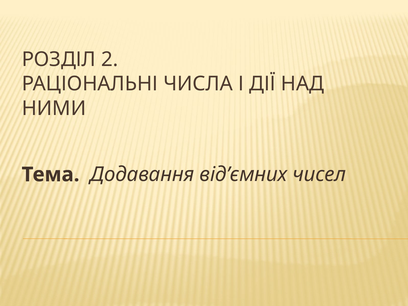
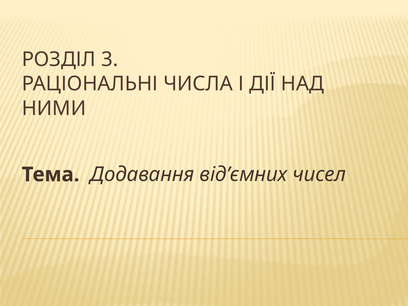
2: 2 -> 3
